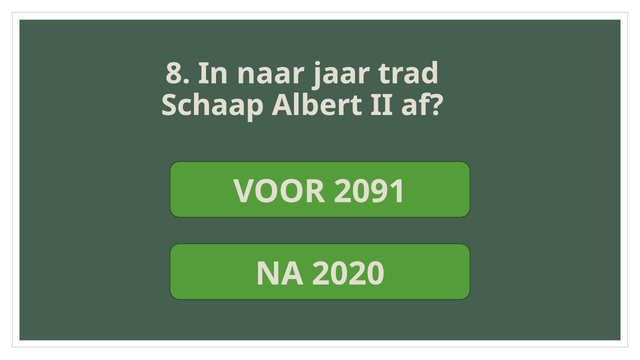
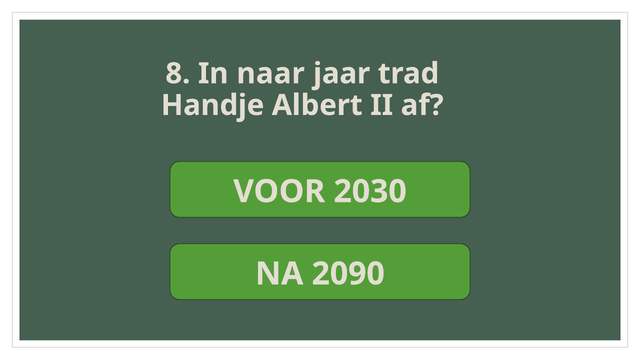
Schaap: Schaap -> Handje
2091: 2091 -> 2030
2020: 2020 -> 2090
